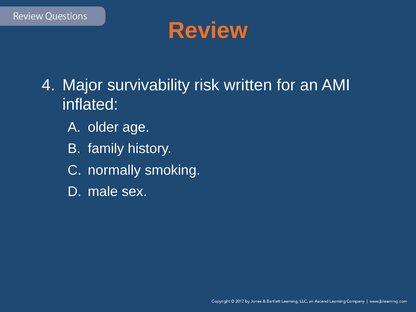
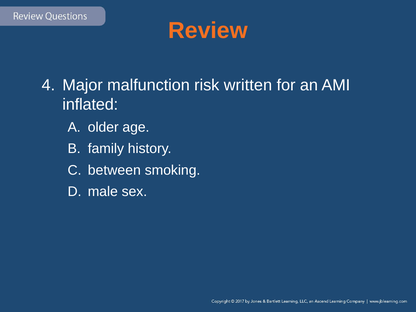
survivability: survivability -> malfunction
normally: normally -> between
